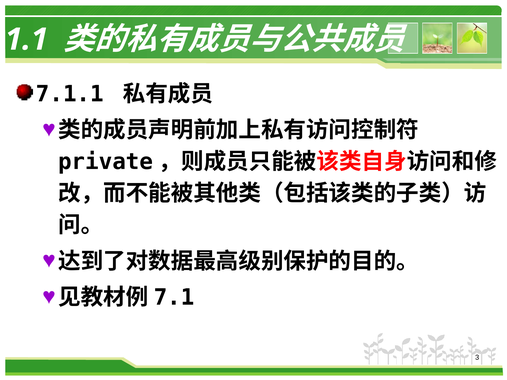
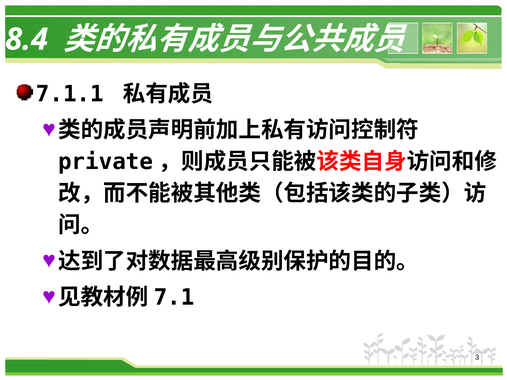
1.1: 1.1 -> 8.4
